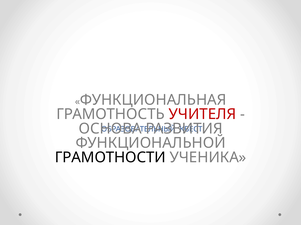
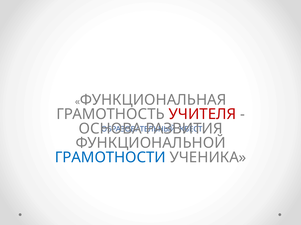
ГРАМОТНОСТИ colour: black -> blue
